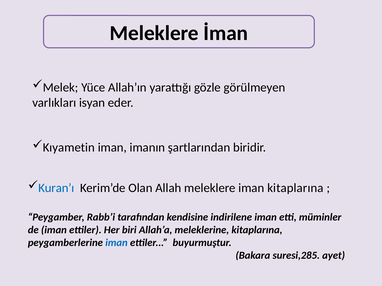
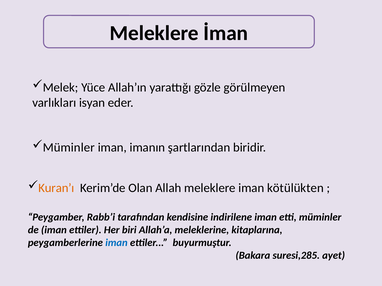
Kıyametin at (69, 148): Kıyametin -> Müminler
Kuran’ı colour: blue -> orange
iman kitaplarına: kitaplarına -> kötülükten
